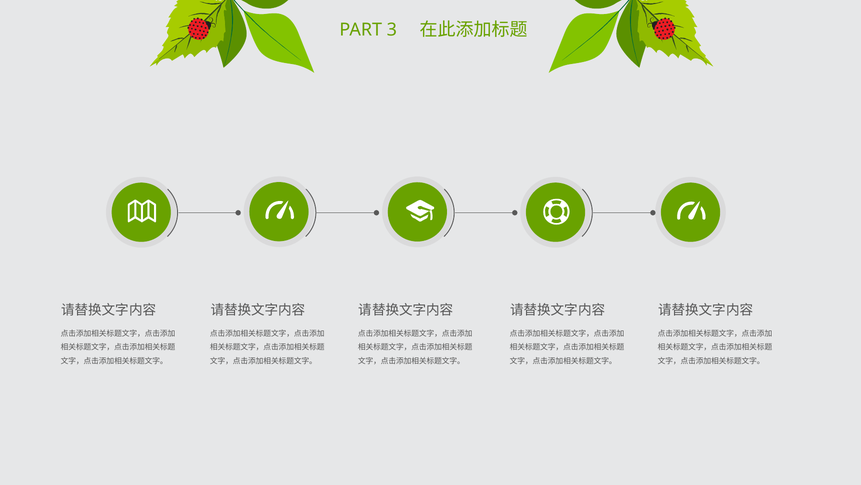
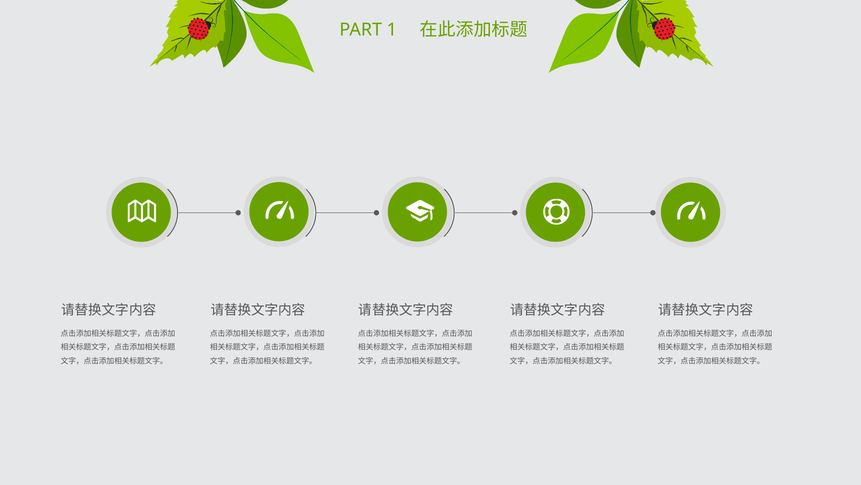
3: 3 -> 1
